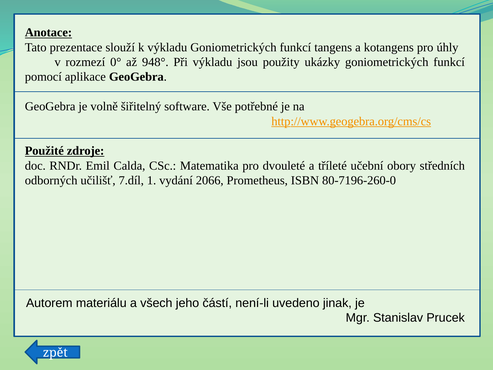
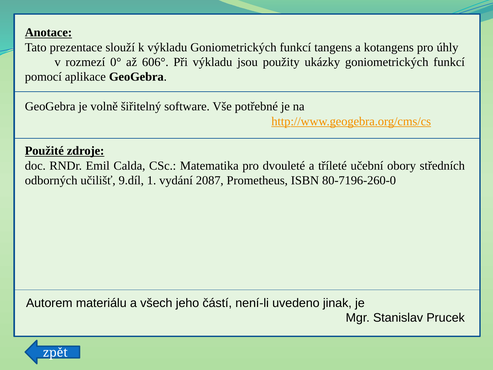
948°: 948° -> 606°
7.díl: 7.díl -> 9.díl
2066: 2066 -> 2087
